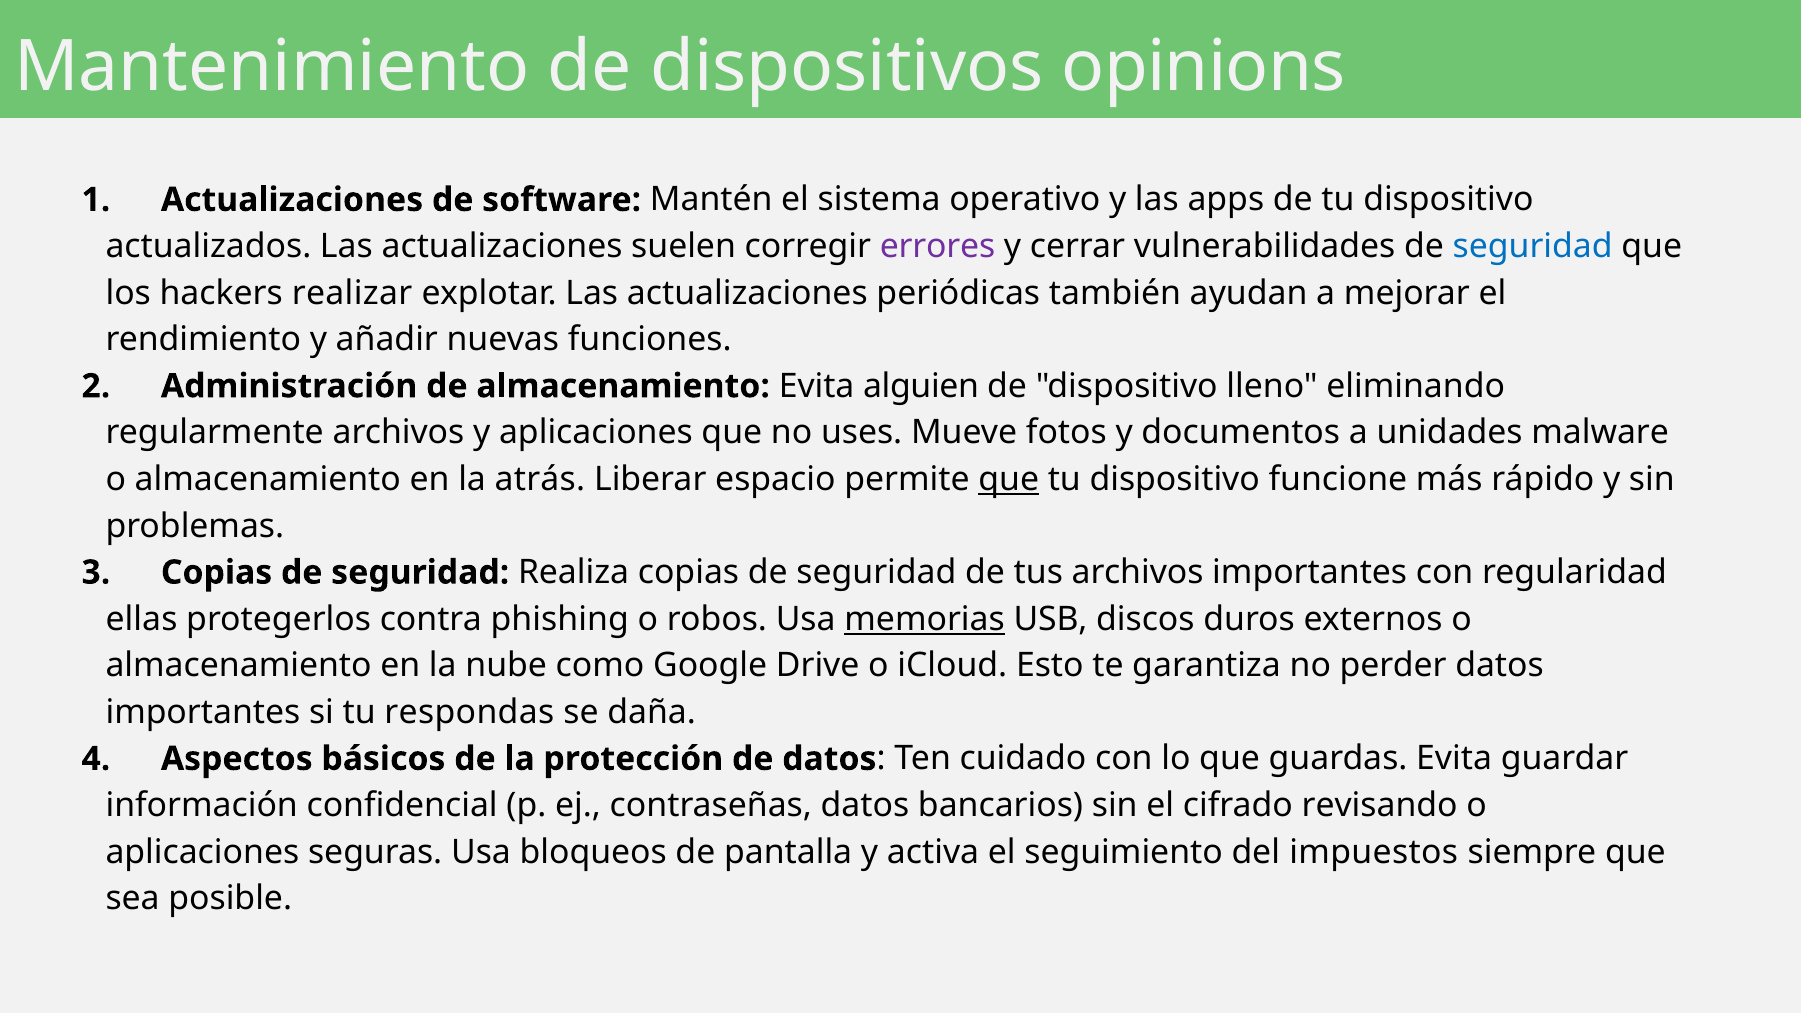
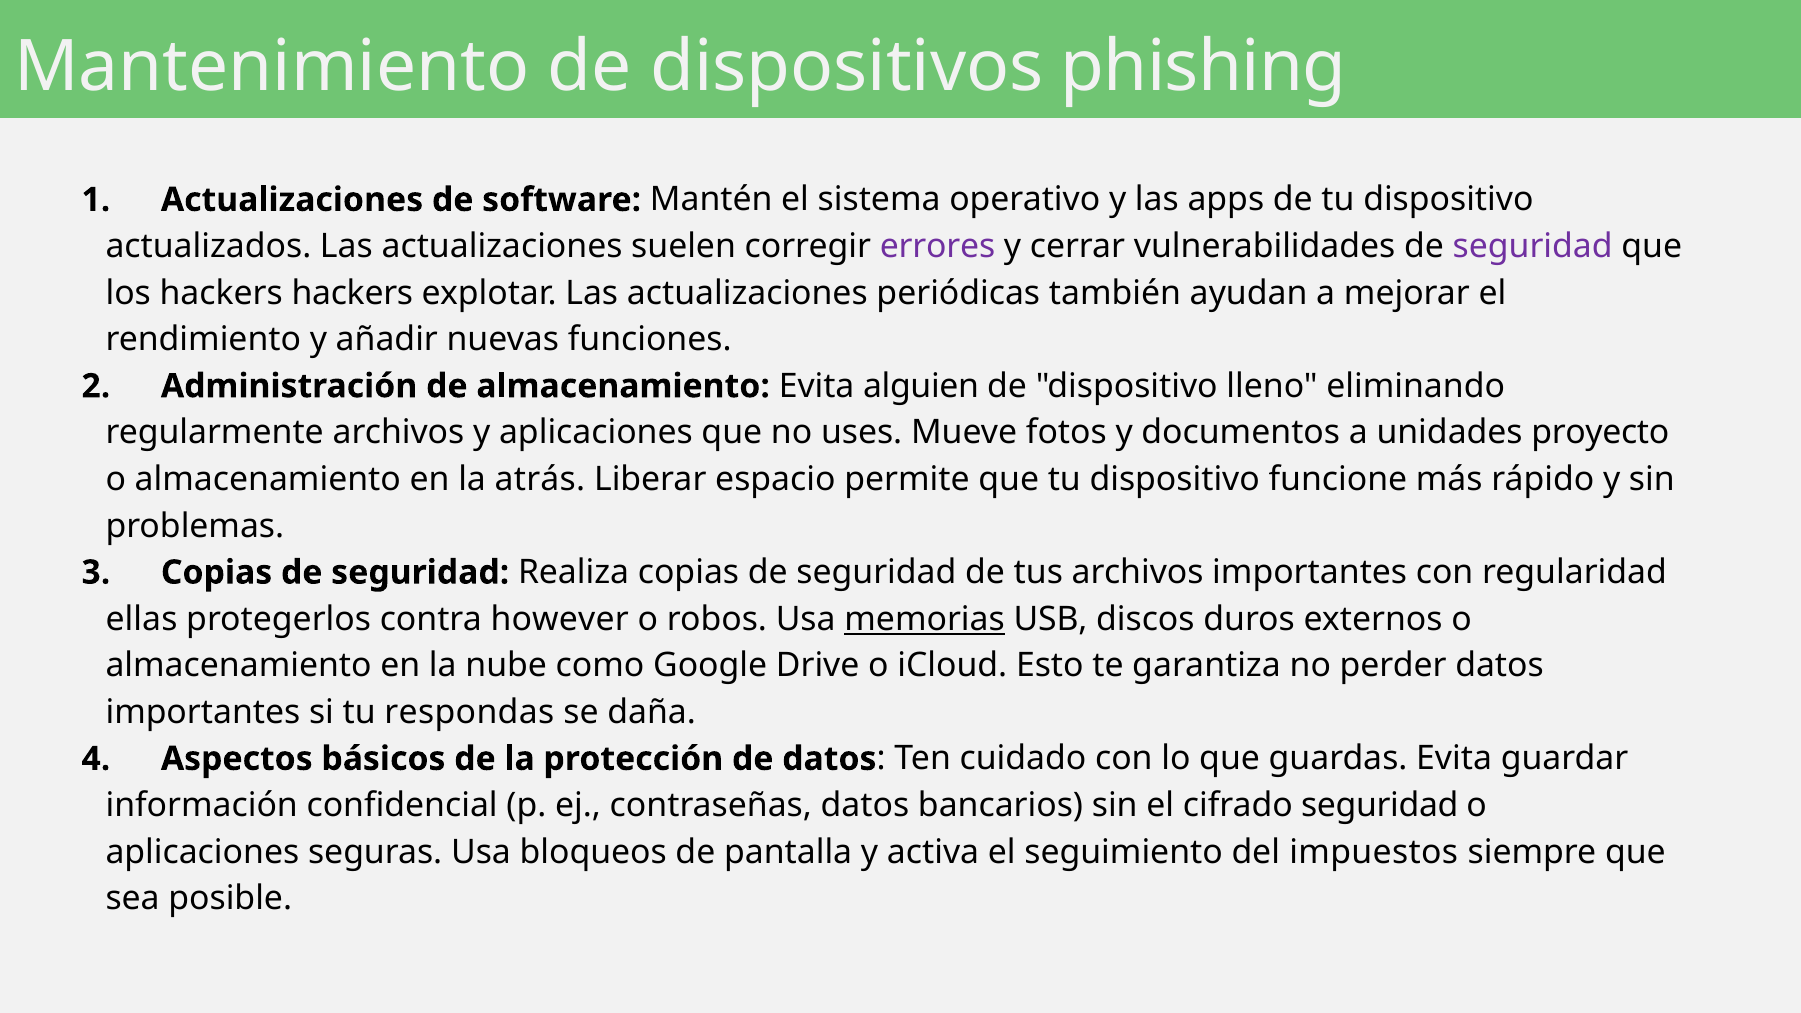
opinions: opinions -> phishing
seguridad at (1533, 246) colour: blue -> purple
hackers realizar: realizar -> hackers
malware: malware -> proyecto
que at (1009, 479) underline: present -> none
phishing: phishing -> however
cifrado revisando: revisando -> seguridad
